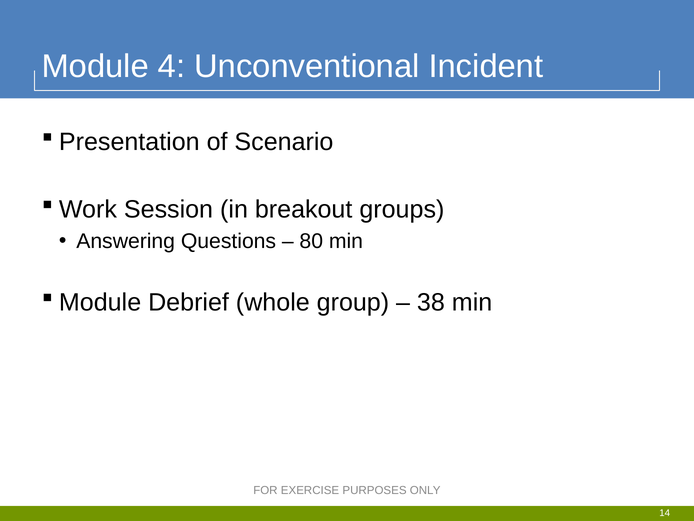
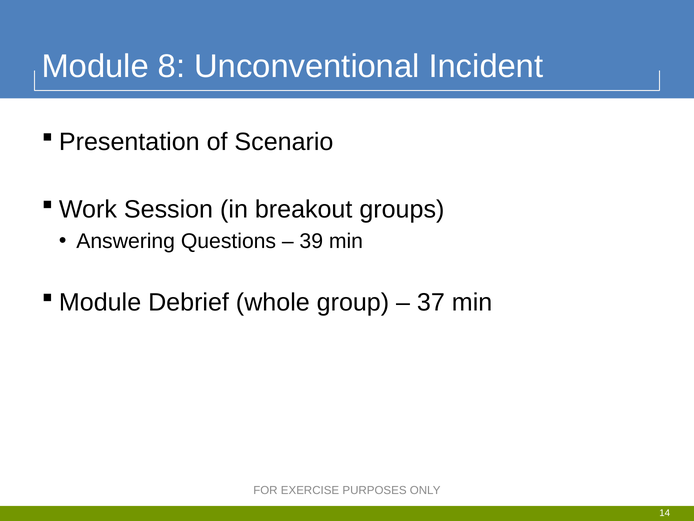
4: 4 -> 8
80: 80 -> 39
38: 38 -> 37
